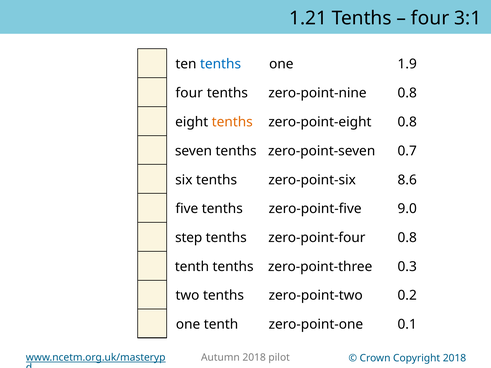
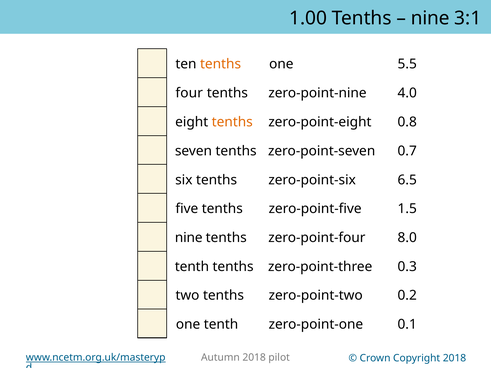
1.21: 1.21 -> 1.00
four at (430, 18): four -> nine
tenths at (221, 64) colour: blue -> orange
1.9: 1.9 -> 5.5
zero-point-nine 0.8: 0.8 -> 4.0
8.6: 8.6 -> 6.5
9.0: 9.0 -> 1.5
step at (189, 238): step -> nine
zero-point-four 0.8: 0.8 -> 8.0
